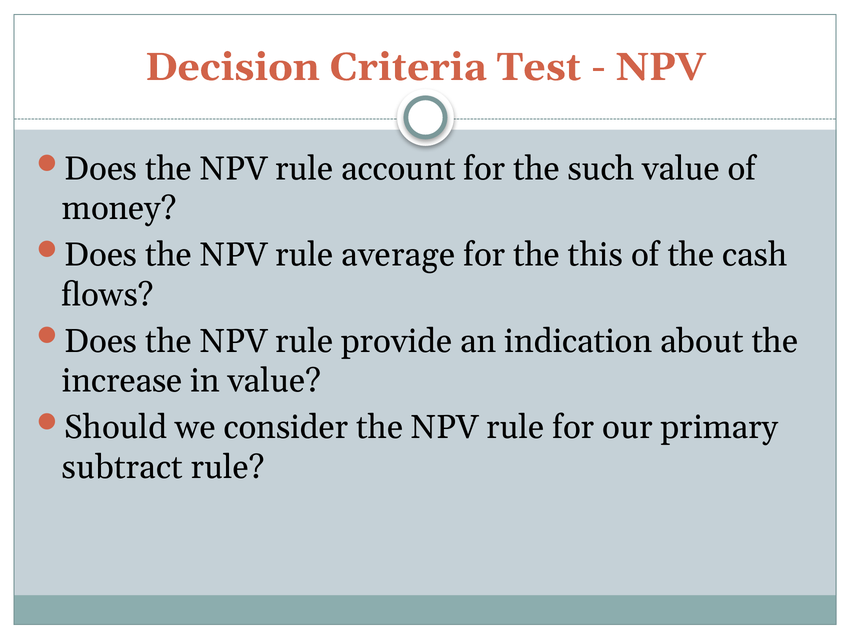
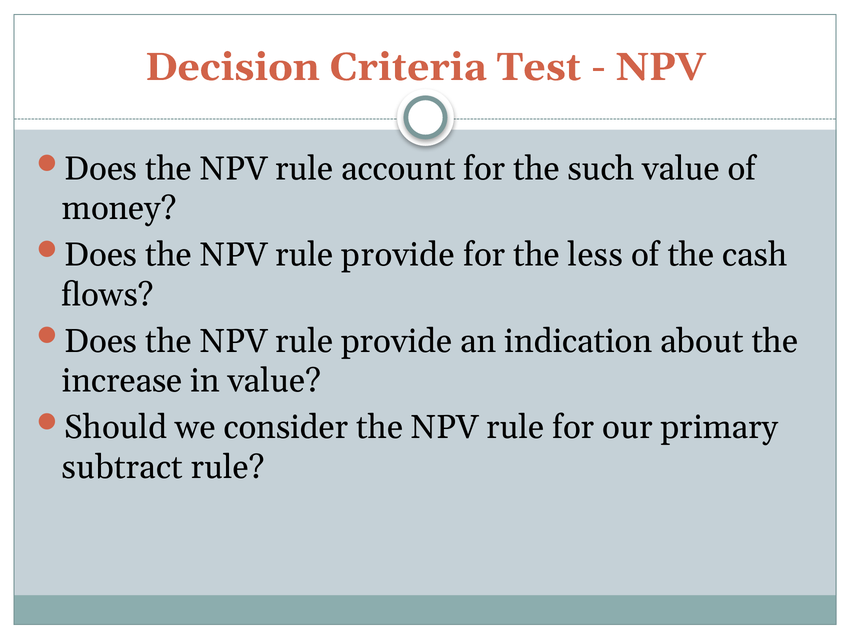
average at (398, 255): average -> provide
this: this -> less
